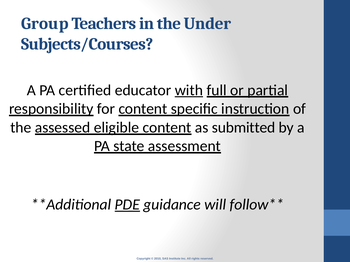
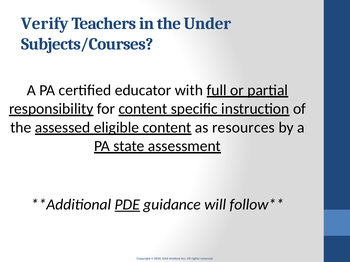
Group: Group -> Verify
with underline: present -> none
submitted: submitted -> resources
